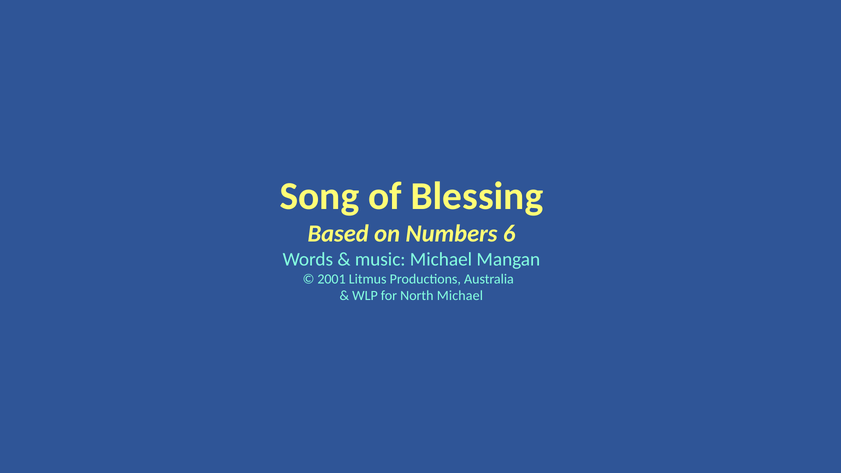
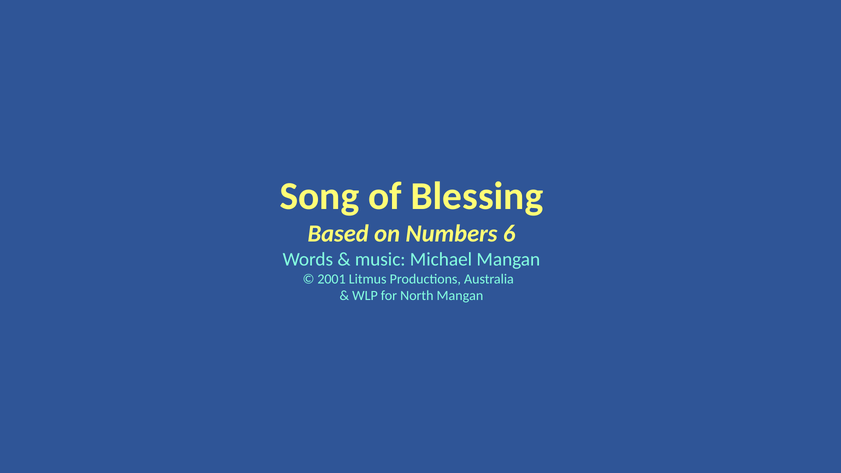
North Michael: Michael -> Mangan
